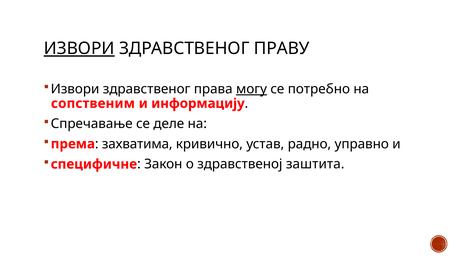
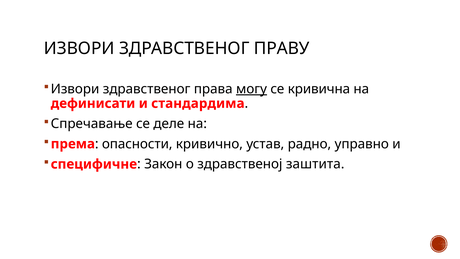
ИЗВОРИ at (79, 49) underline: present -> none
потребно: потребно -> кривична
сопственим: сопственим -> дефинисати
информацију: информацију -> стандардима
захватима: захватима -> опасности
